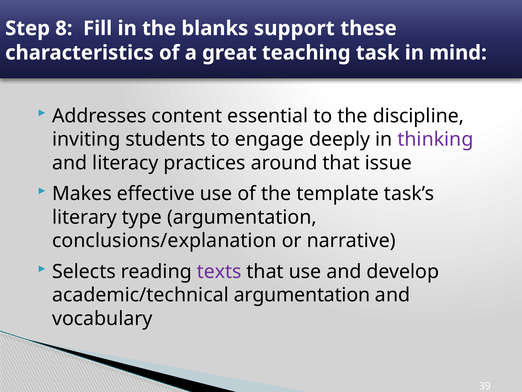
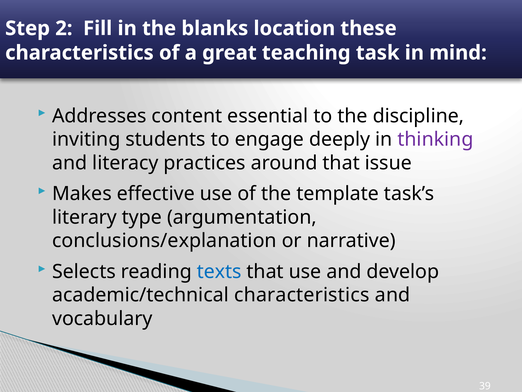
8: 8 -> 2
support: support -> location
texts colour: purple -> blue
academic/technical argumentation: argumentation -> characteristics
